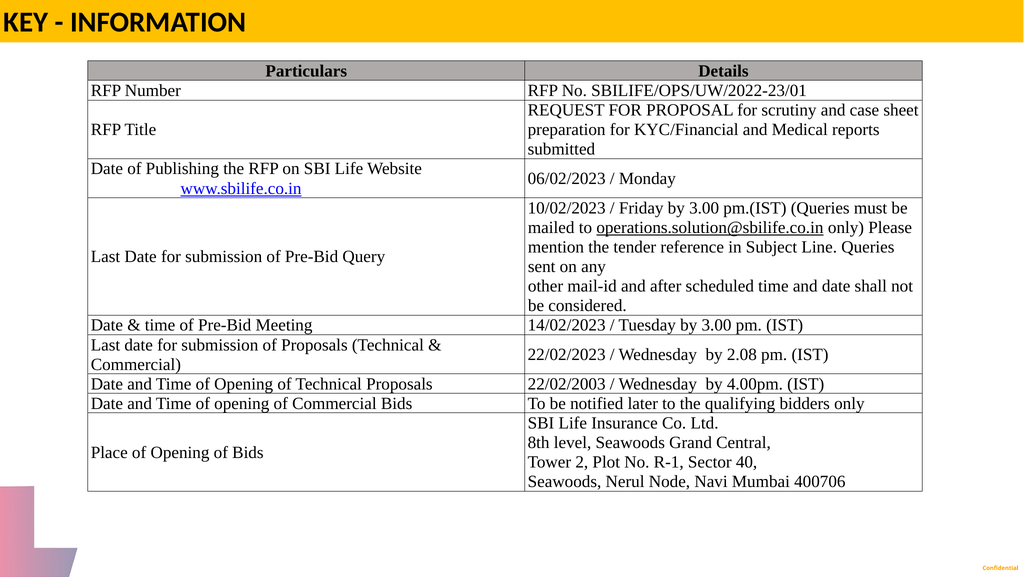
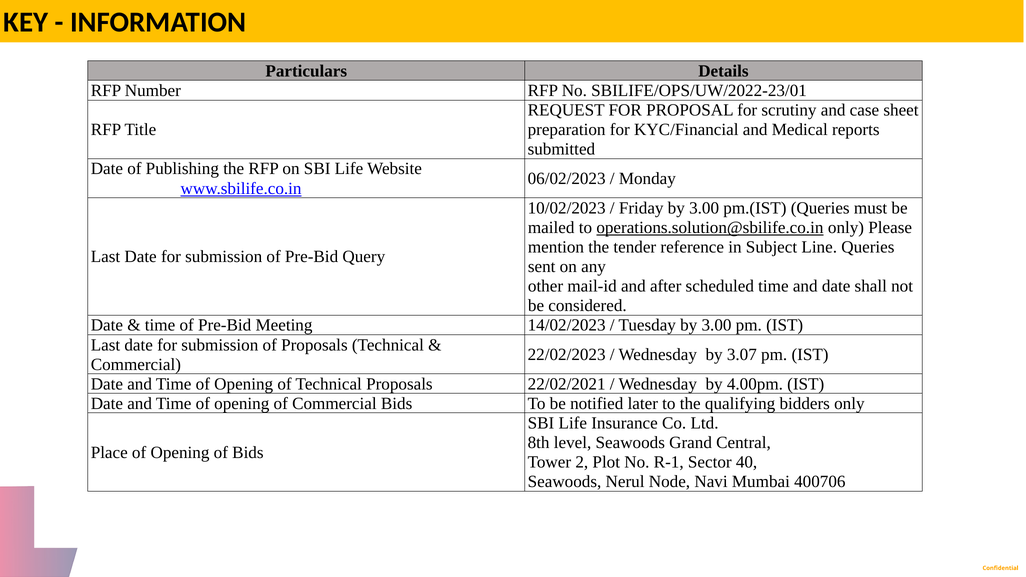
2.08: 2.08 -> 3.07
22/02/2003: 22/02/2003 -> 22/02/2021
